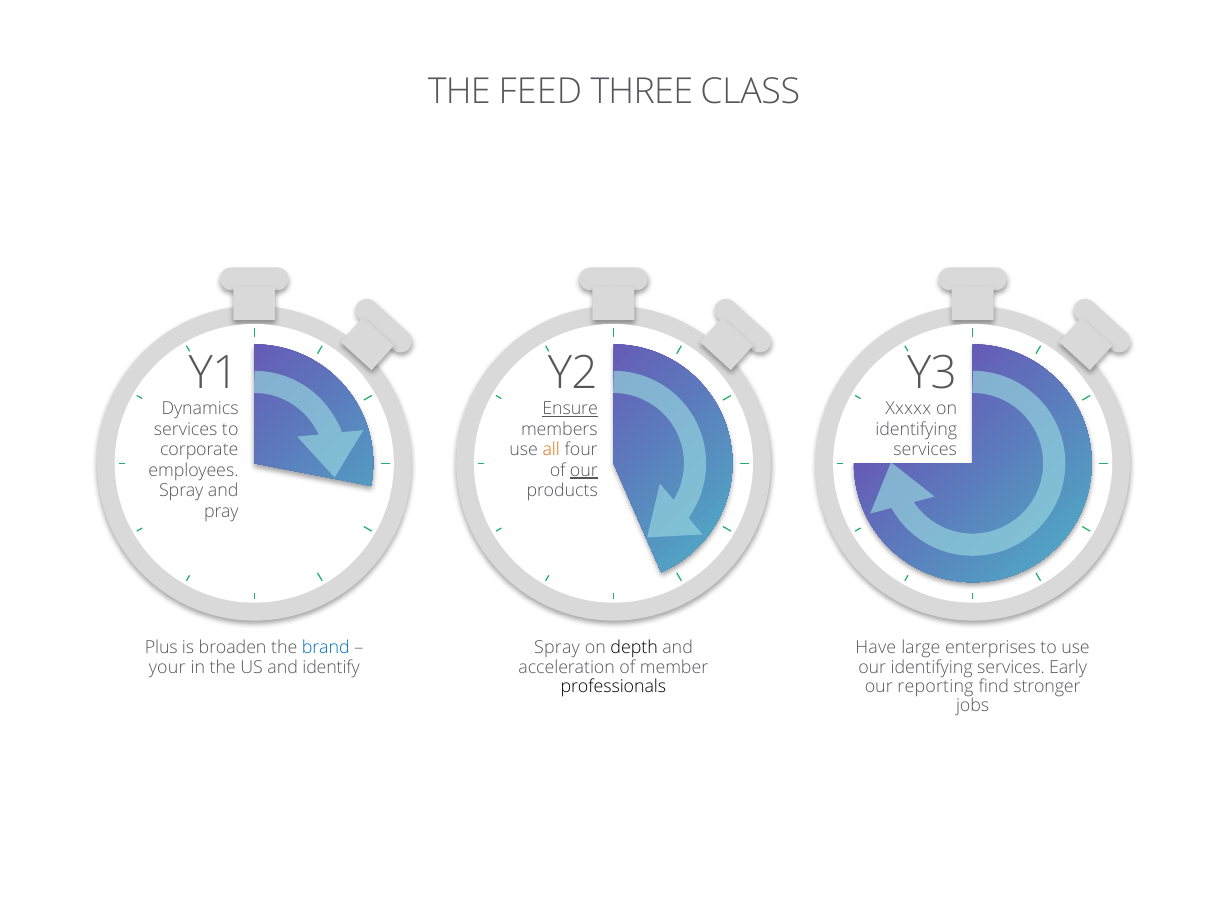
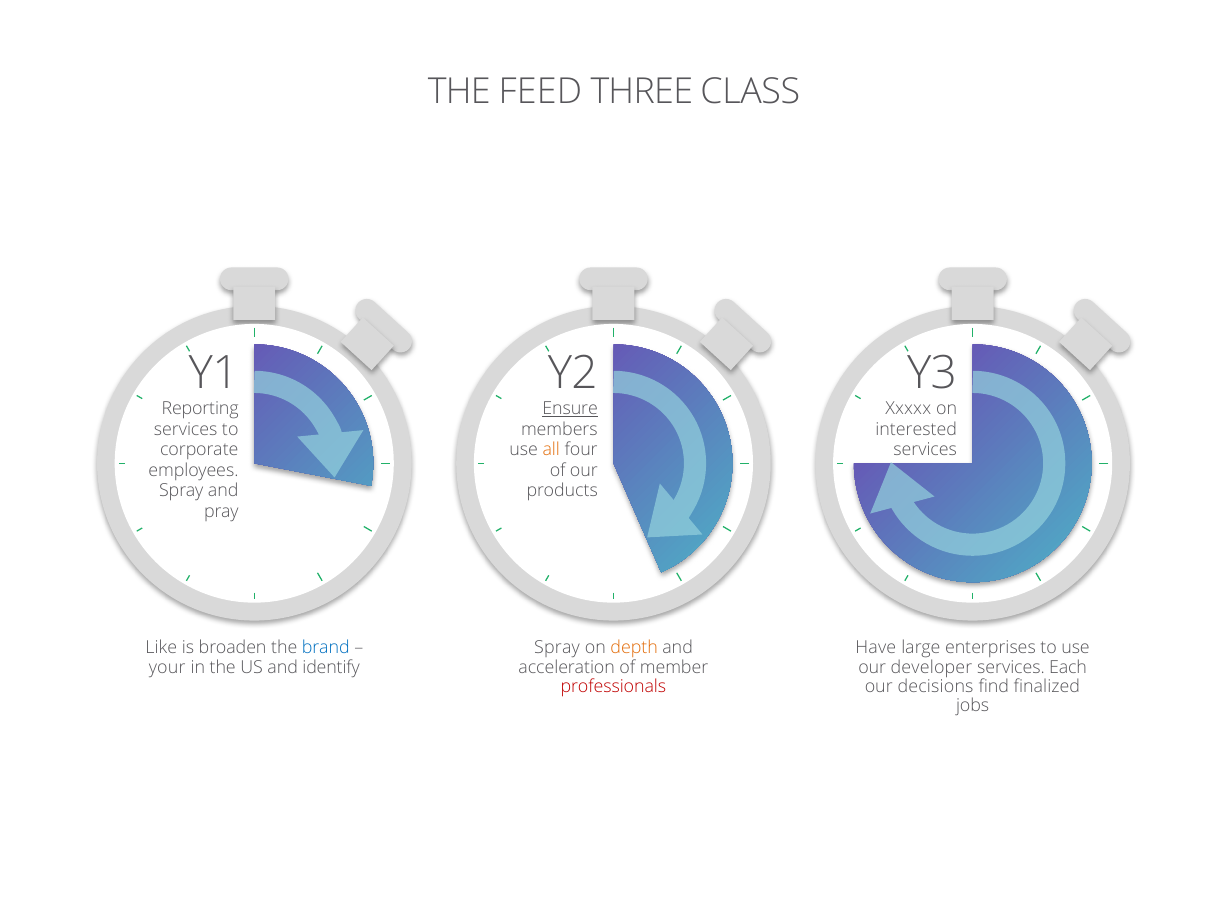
Dynamics: Dynamics -> Reporting
identifying at (916, 430): identifying -> interested
our at (584, 470) underline: present -> none
Plus: Plus -> Like
depth colour: black -> orange
our identifying: identifying -> developer
Early: Early -> Each
professionals colour: black -> red
reporting: reporting -> decisions
stronger: stronger -> finalized
